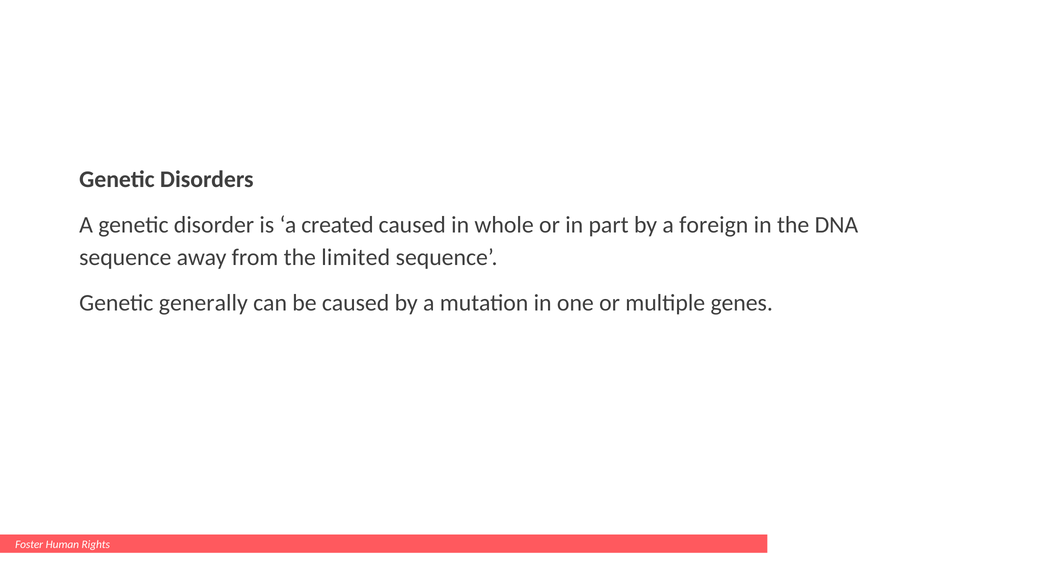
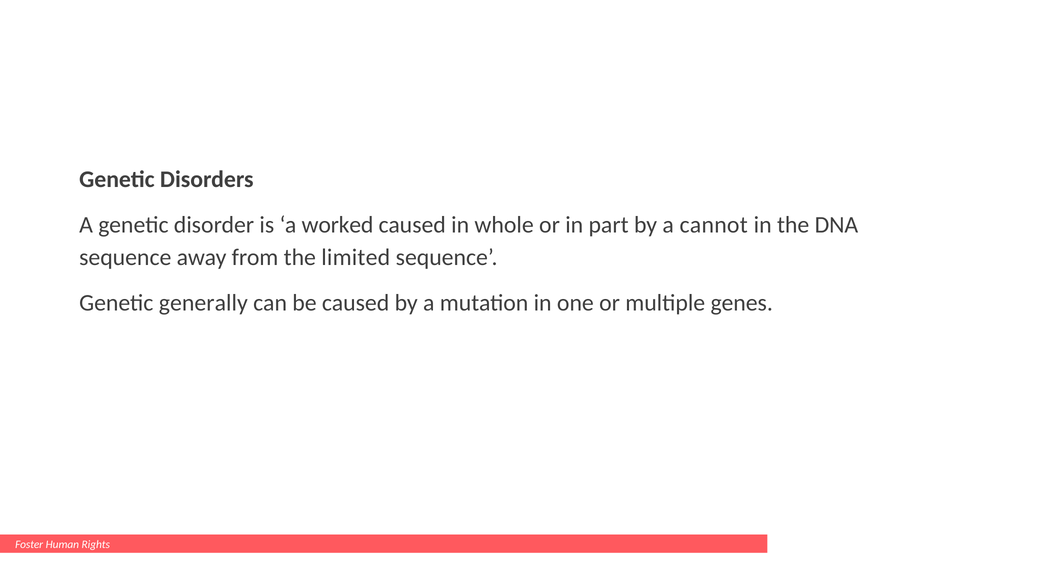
created: created -> worked
foreign: foreign -> cannot
